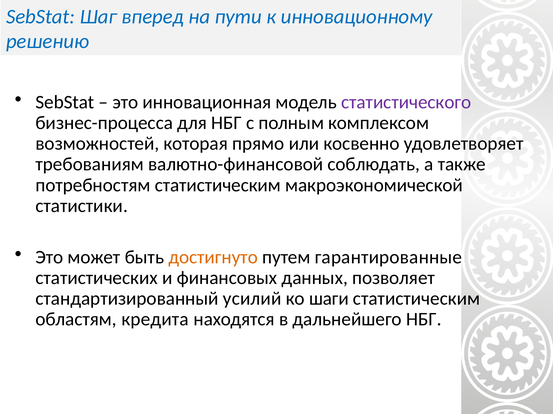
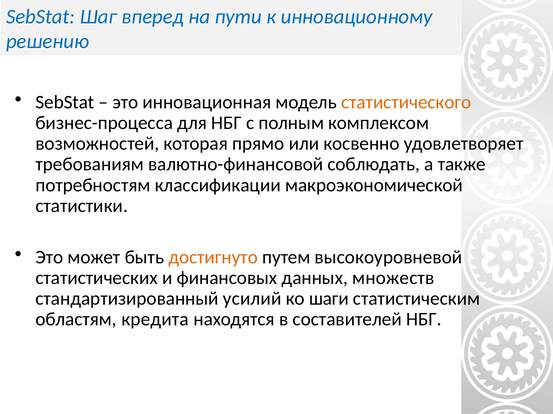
статистического colour: purple -> orange
потребностям статистическим: статистическим -> классификации
гарантированные: гарантированные -> высокоуровневой
позволяет: позволяет -> множеств
дальнейшего: дальнейшего -> составителей
